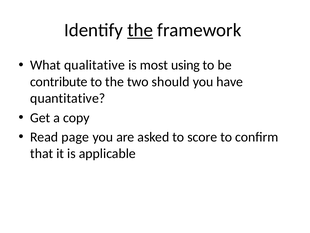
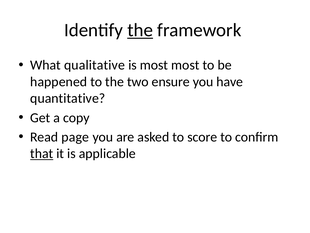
most using: using -> most
contribute: contribute -> happened
should: should -> ensure
that underline: none -> present
